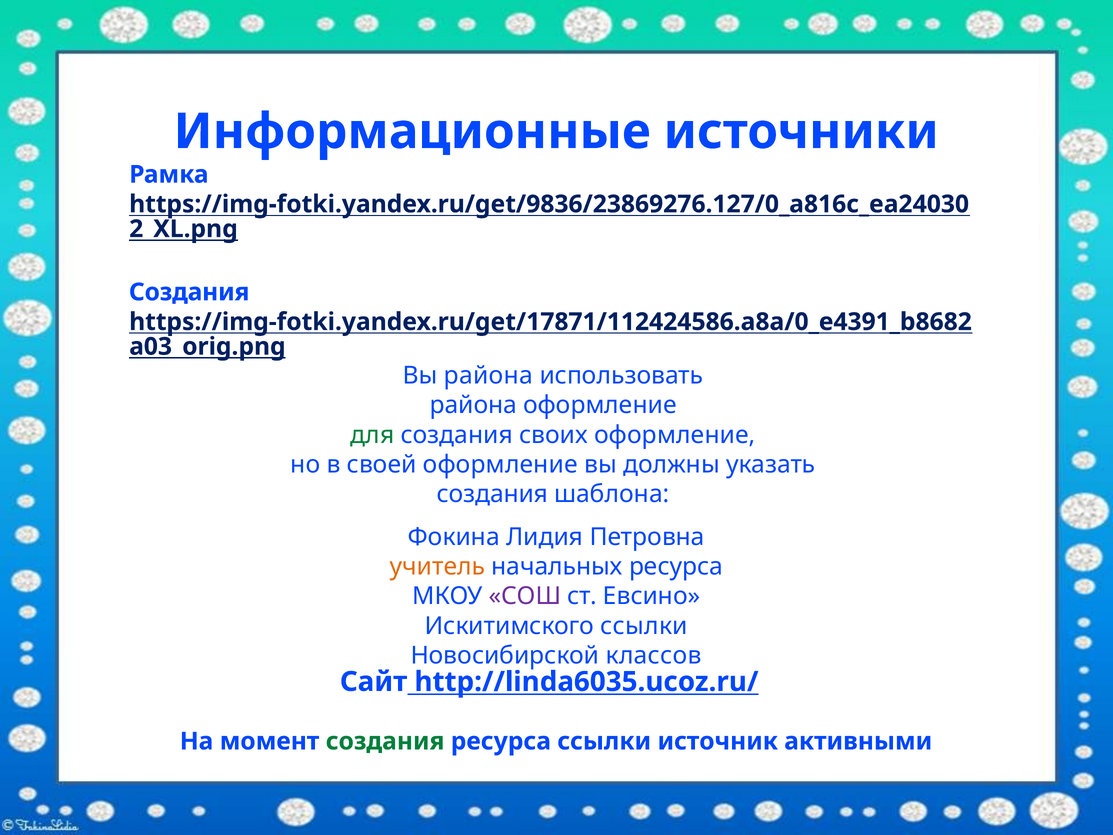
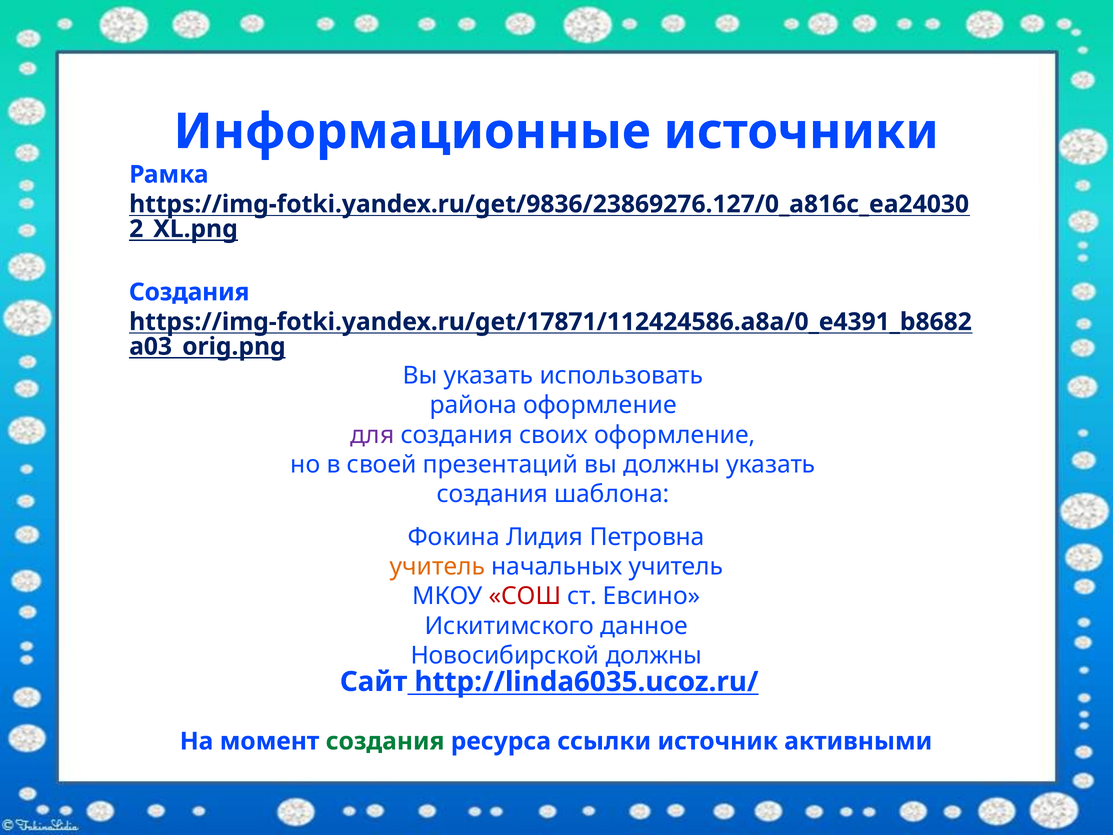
Вы района: района -> указать
для colour: green -> purple
своей оформление: оформление -> презентаций
начальных ресурса: ресурса -> учитель
СОШ colour: purple -> red
Искитимского ссылки: ссылки -> данное
Новосибирской классов: классов -> должны
